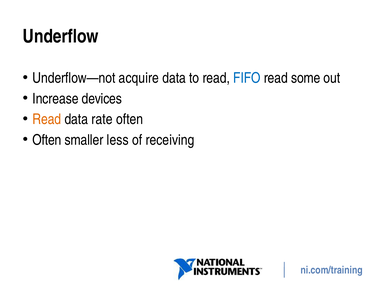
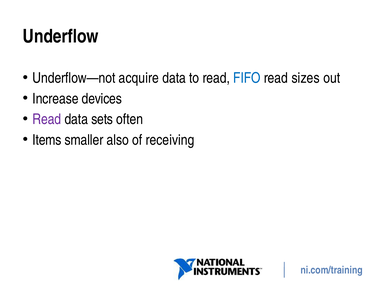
some: some -> sizes
Read at (47, 119) colour: orange -> purple
rate: rate -> sets
Often at (47, 140): Often -> Items
less: less -> also
